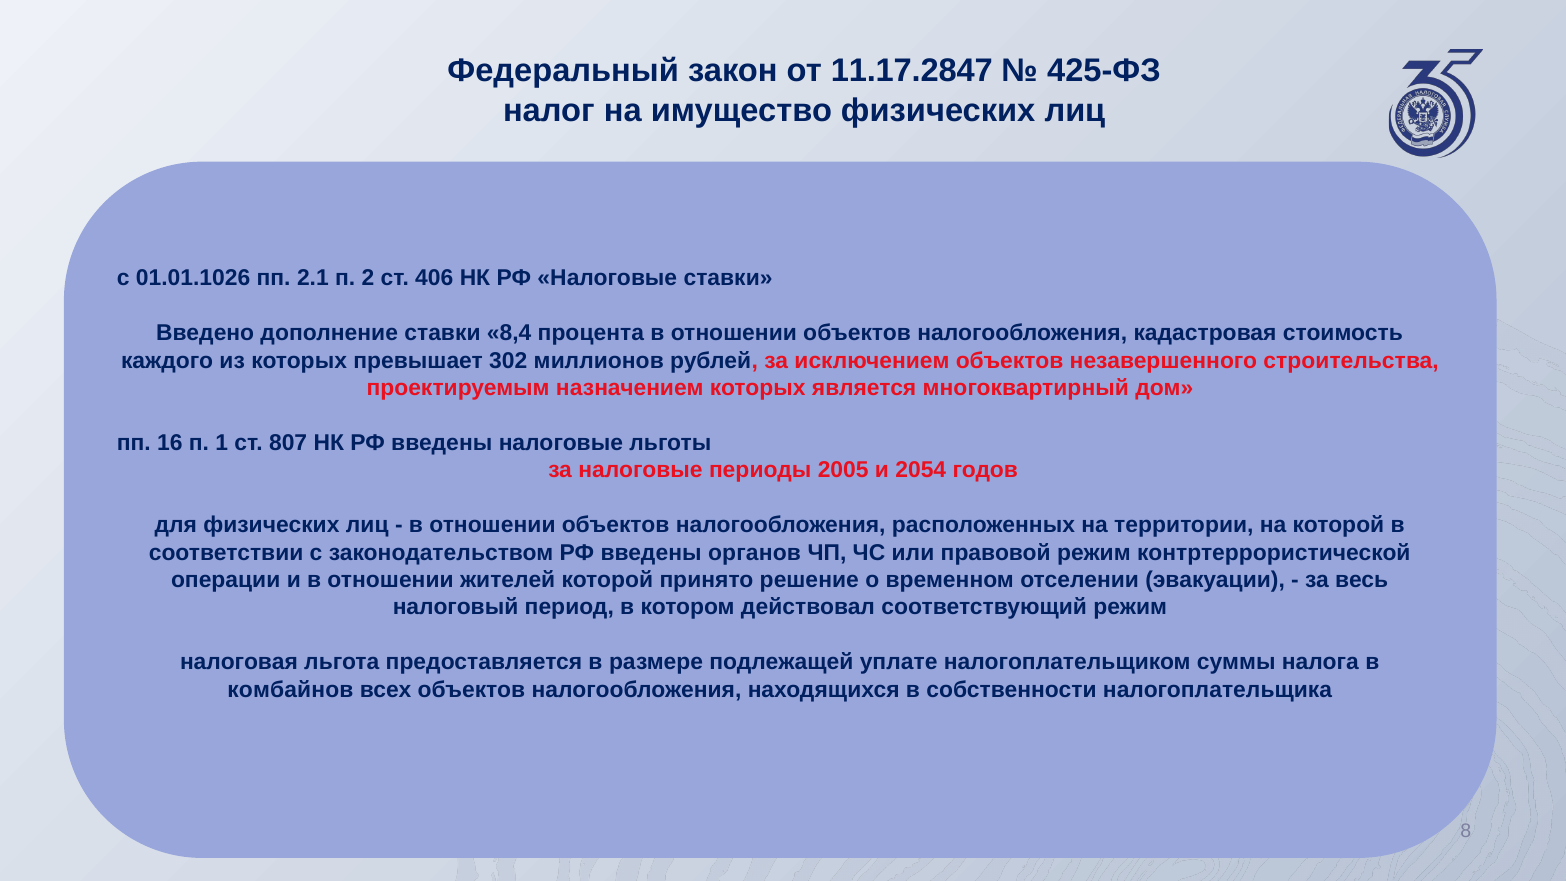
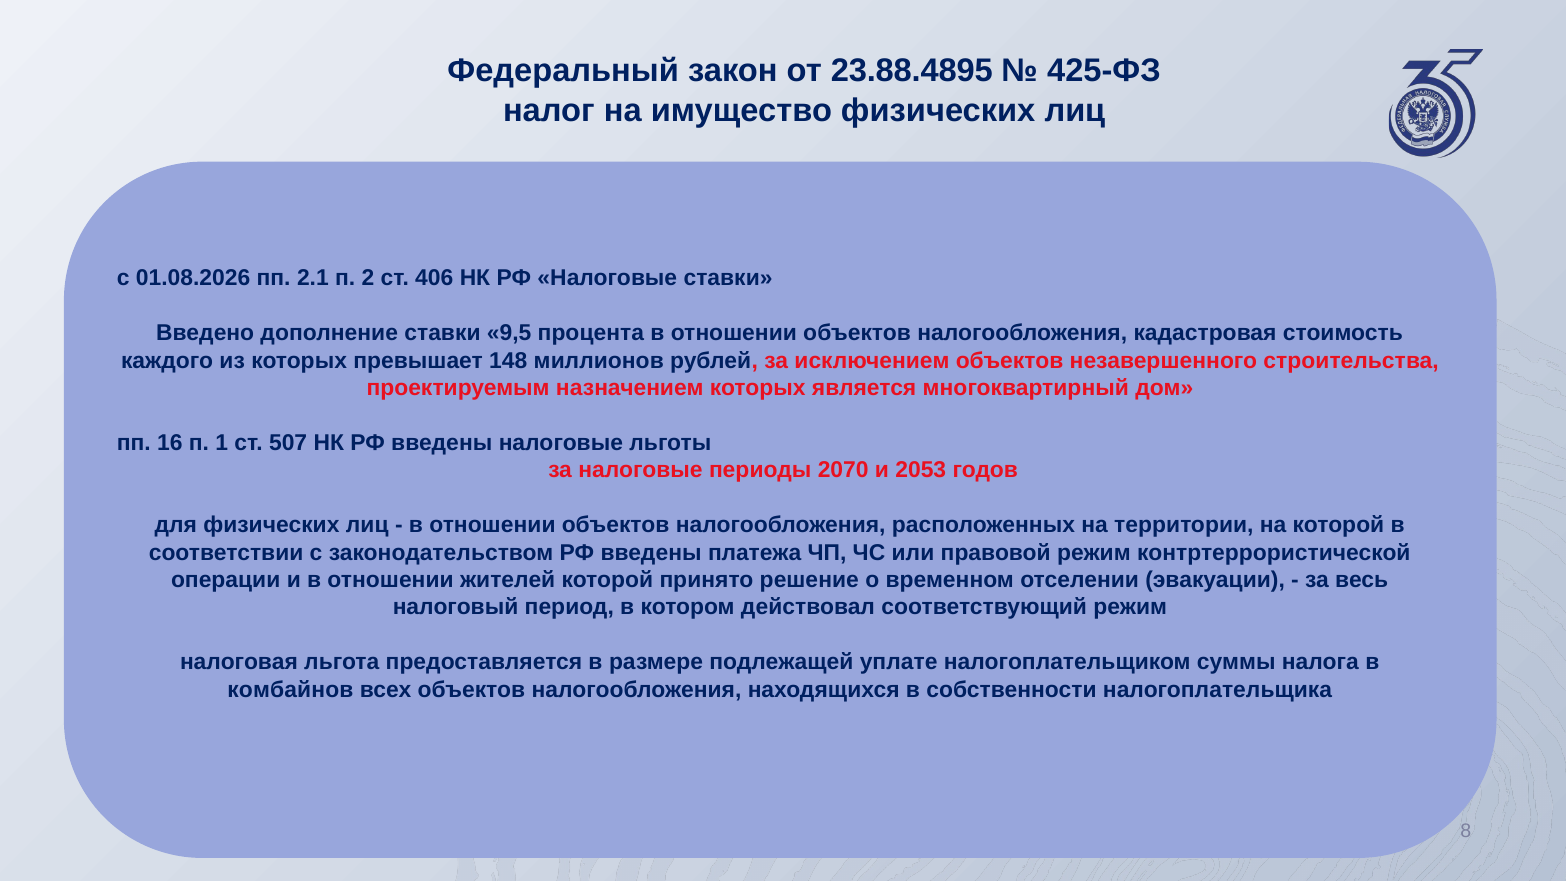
11.17.2847: 11.17.2847 -> 23.88.4895
01.01.1026: 01.01.1026 -> 01.08.2026
8,4: 8,4 -> 9,5
302: 302 -> 148
807: 807 -> 507
2005: 2005 -> 2070
2054: 2054 -> 2053
органов: органов -> платежа
